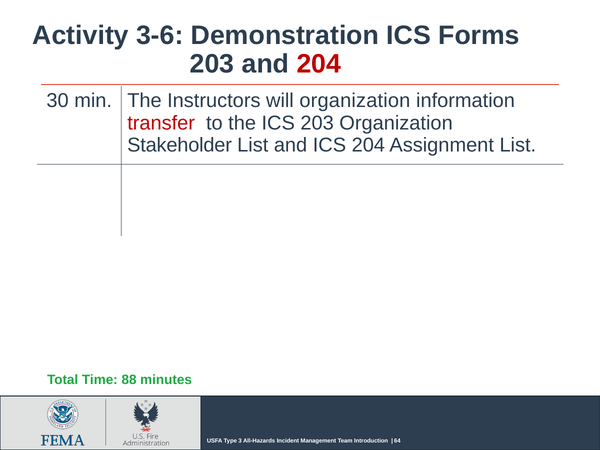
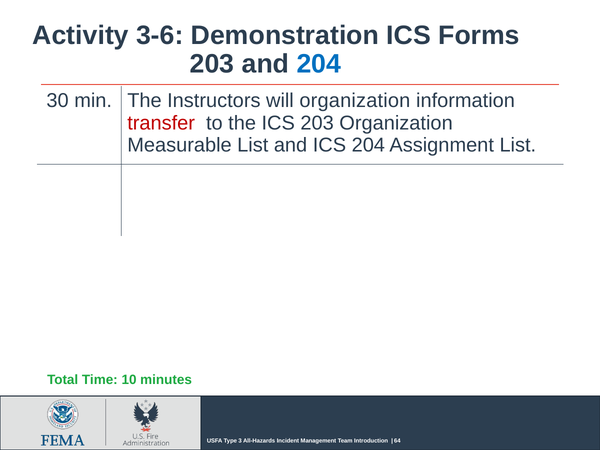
204 at (319, 64) colour: red -> blue
Stakeholder: Stakeholder -> Measurable
88: 88 -> 10
